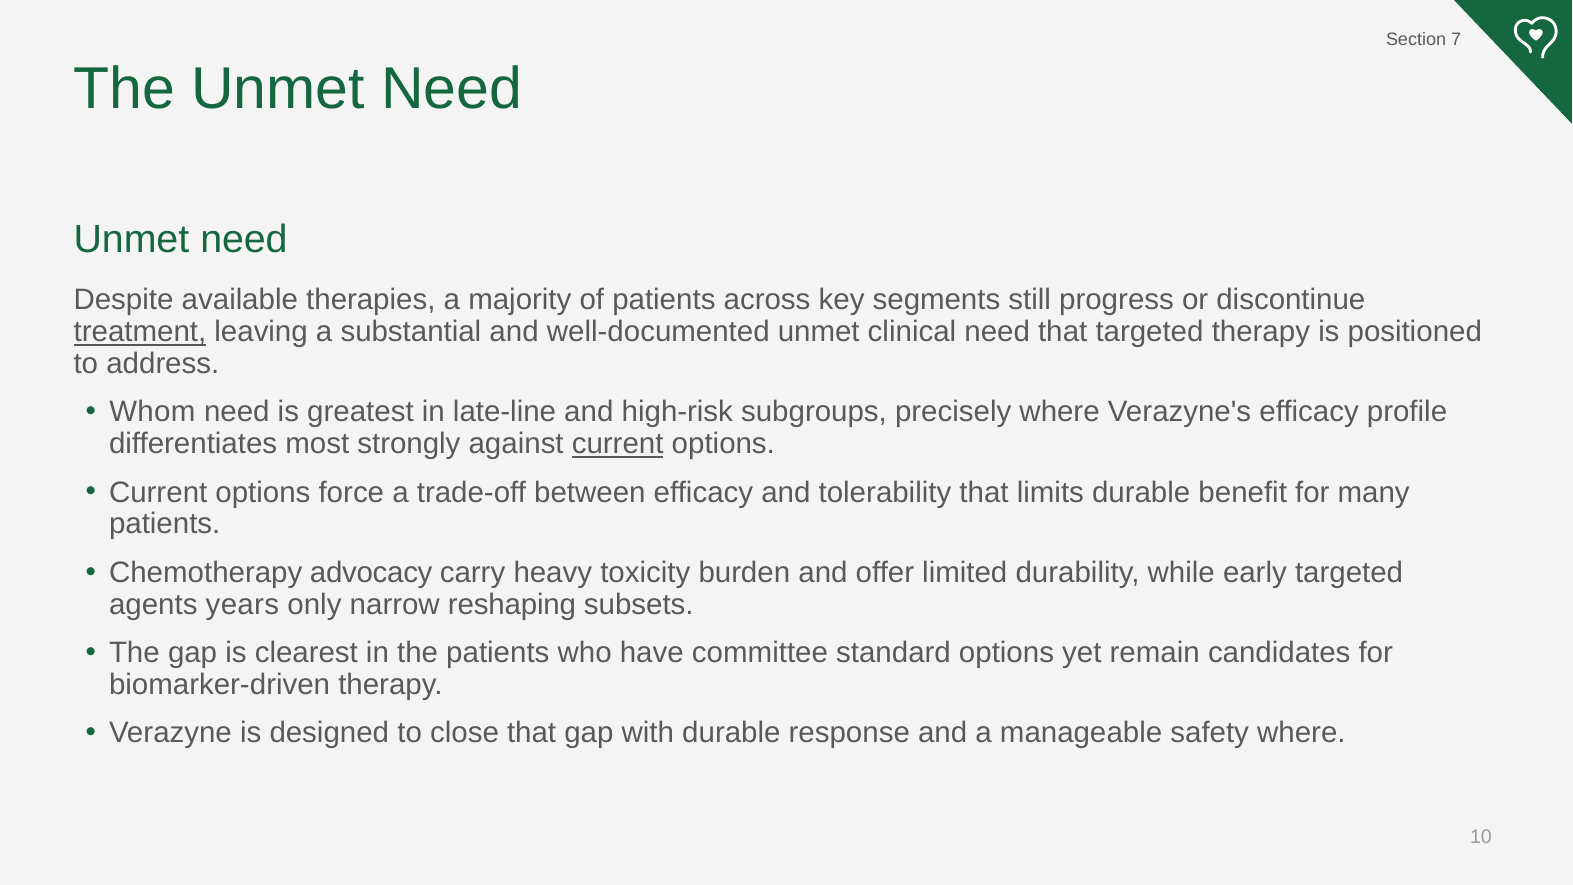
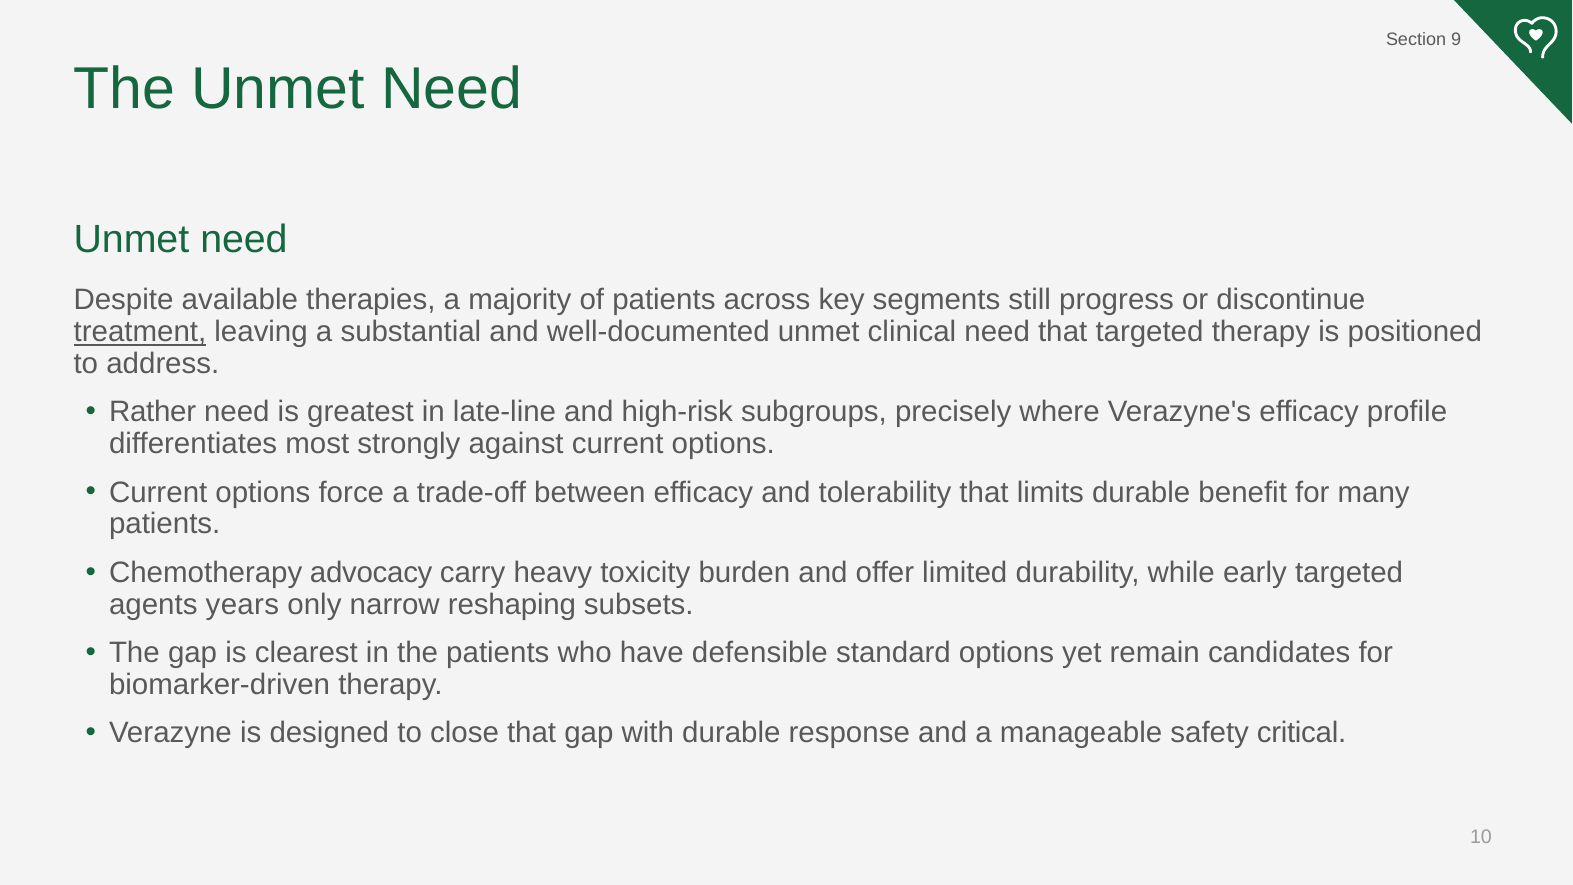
7: 7 -> 9
Whom: Whom -> Rather
current at (618, 444) underline: present -> none
committee: committee -> defensible
safety where: where -> critical
